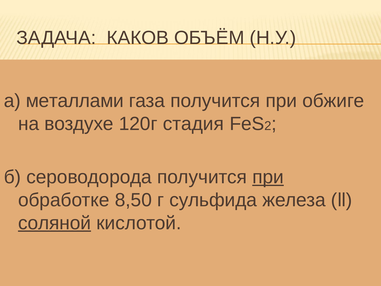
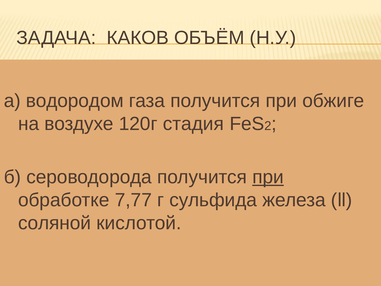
металлами: металлами -> водородом
8,50: 8,50 -> 7,77
соляной underline: present -> none
